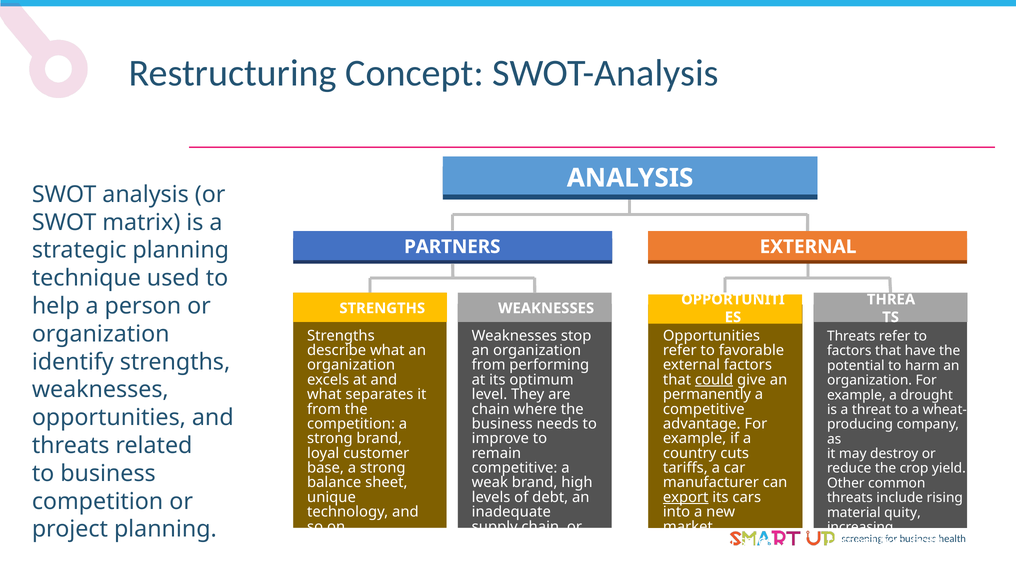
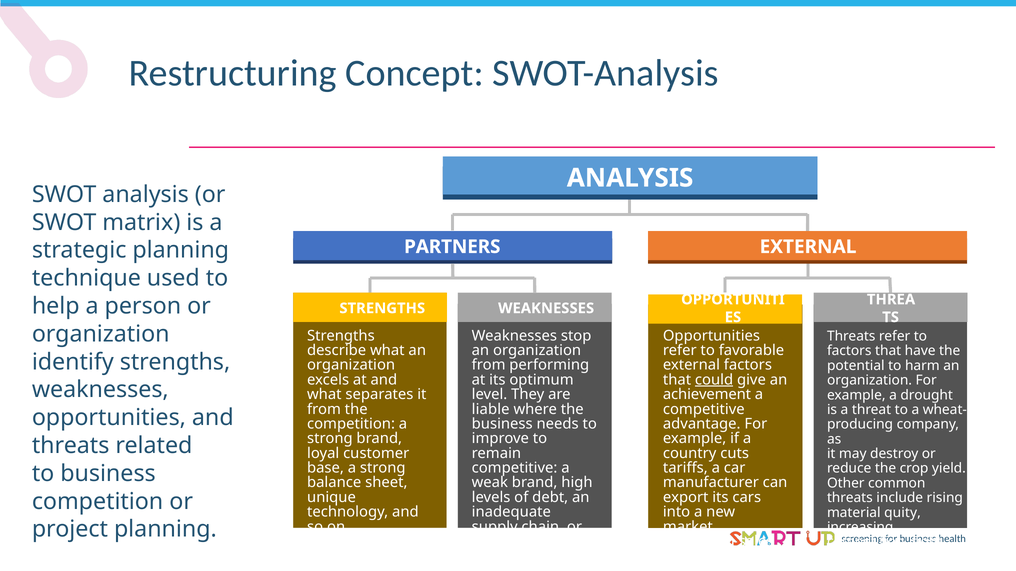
permanently: permanently -> achievement
chain at (491, 409): chain -> liable
export underline: present -> none
